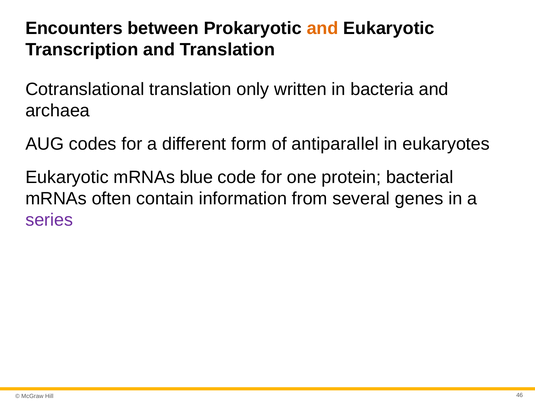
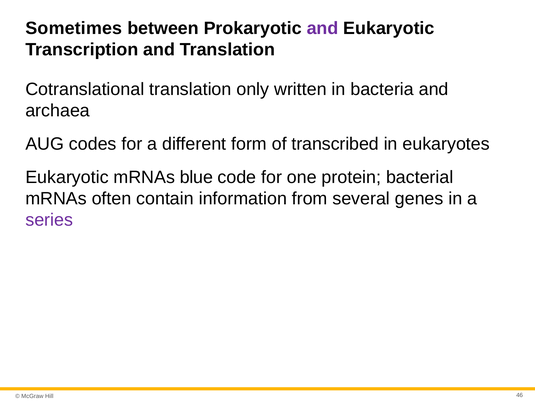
Encounters: Encounters -> Sometimes
and at (323, 28) colour: orange -> purple
antiparallel: antiparallel -> transcribed
